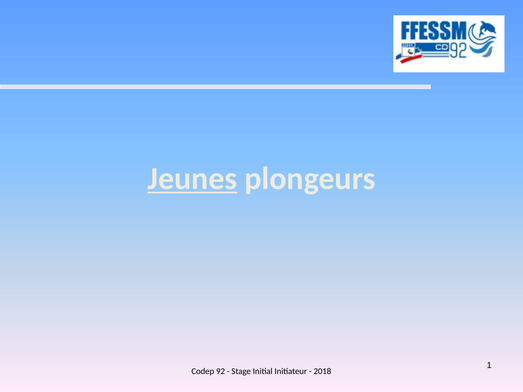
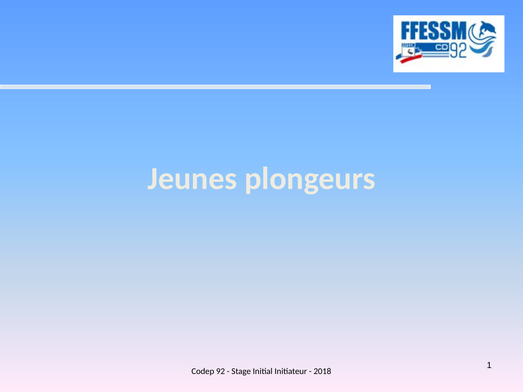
Jeunes underline: present -> none
